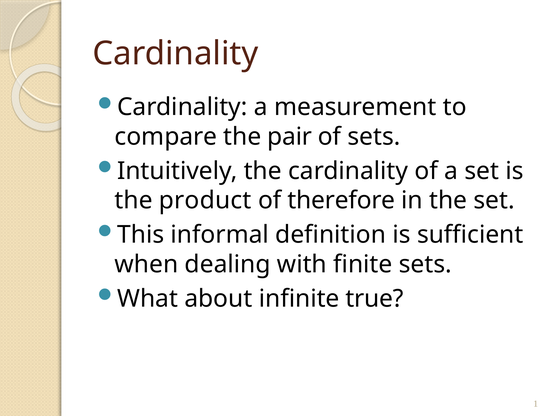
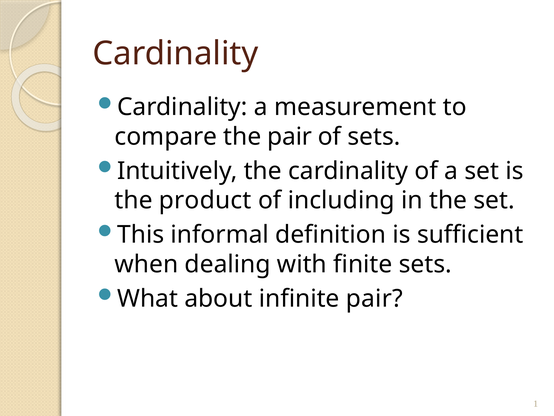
therefore: therefore -> including
infinite true: true -> pair
